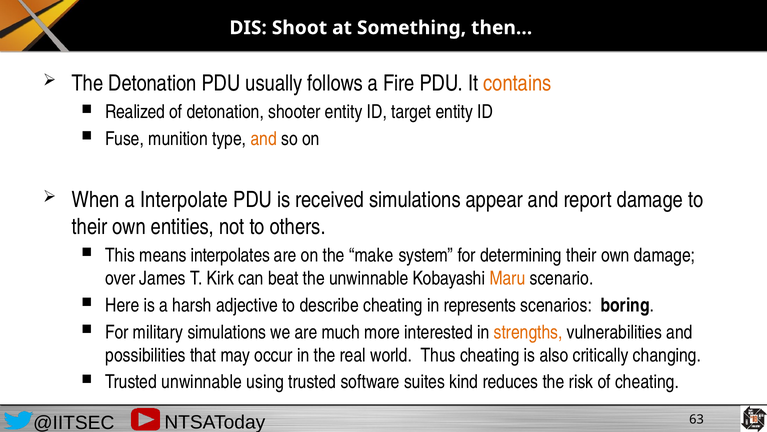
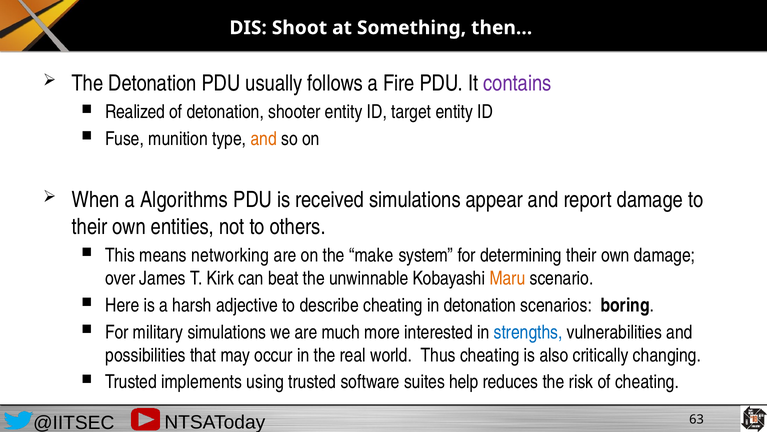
contains colour: orange -> purple
Interpolate: Interpolate -> Algorithms
interpolates: interpolates -> networking
in represents: represents -> detonation
strengths colour: orange -> blue
Trusted unwinnable: unwinnable -> implements
kind: kind -> help
